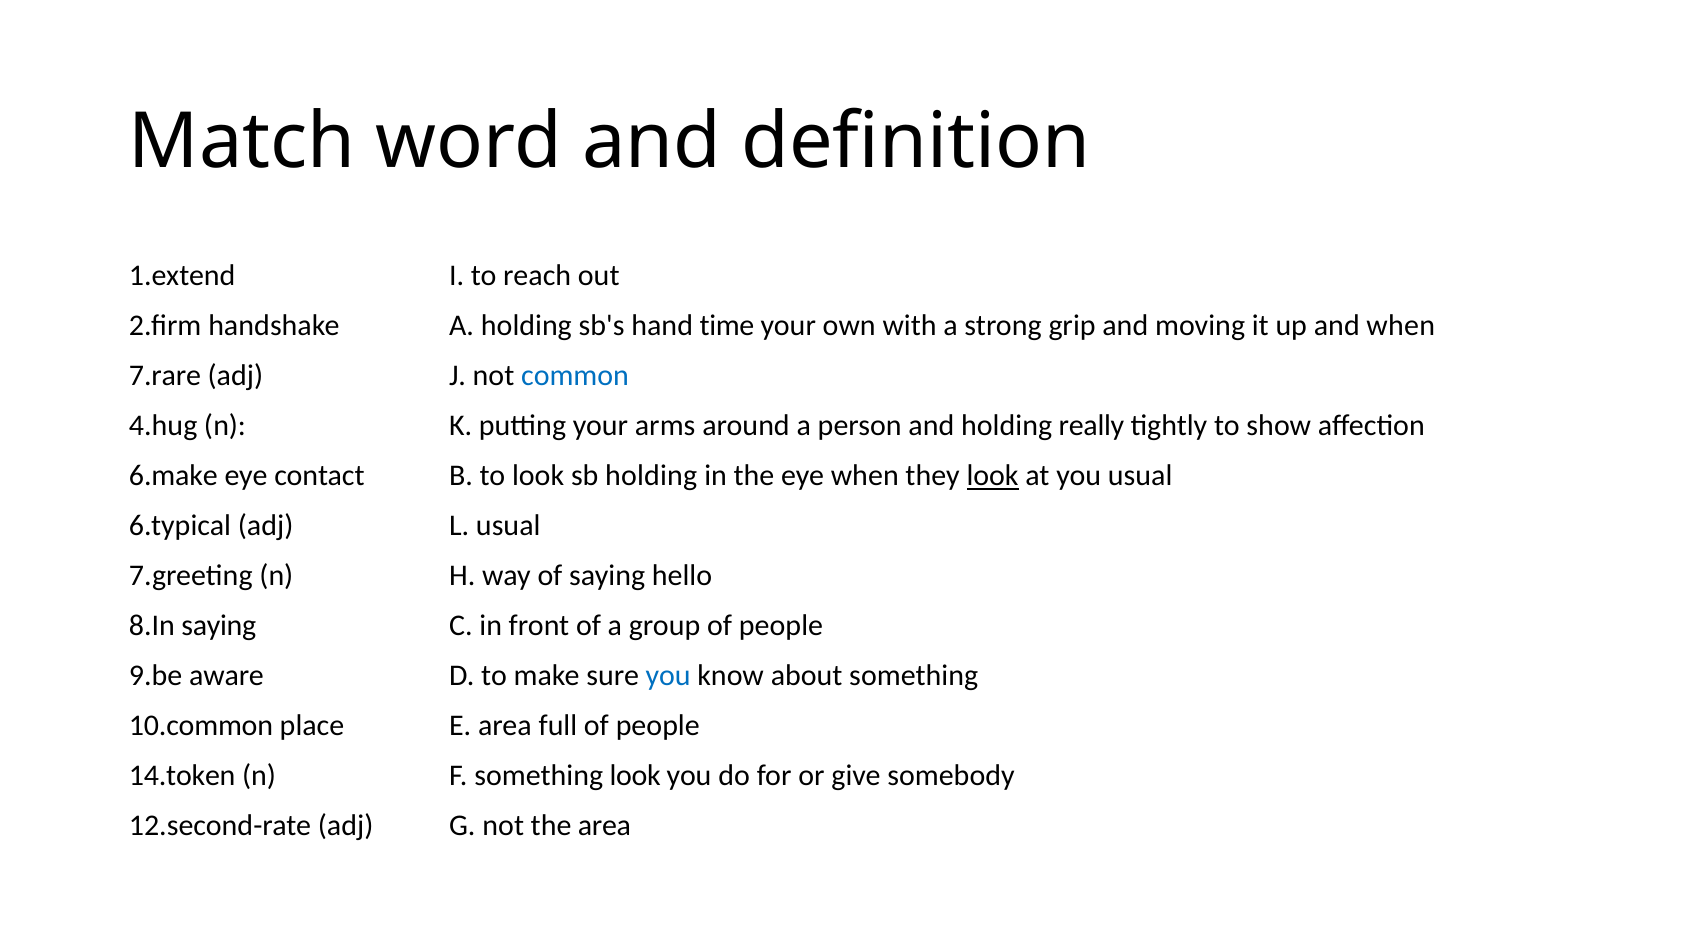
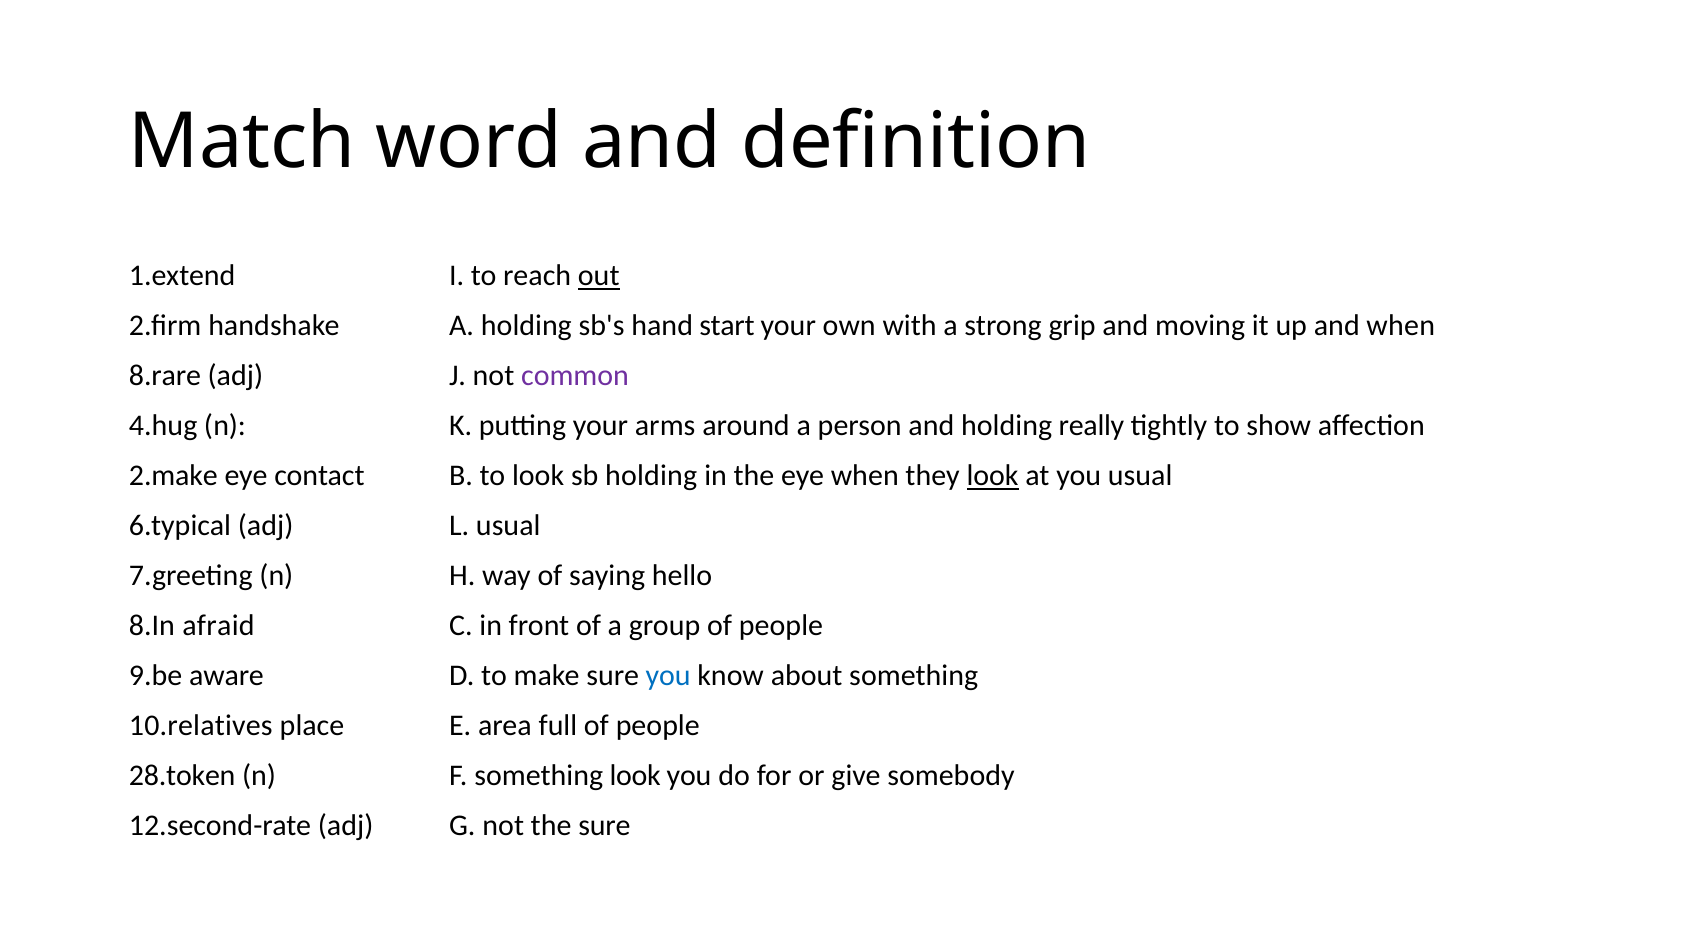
out underline: none -> present
time: time -> start
7.rare: 7.rare -> 8.rare
common colour: blue -> purple
6.make: 6.make -> 2.make
8.In saying: saying -> afraid
10.common: 10.common -> 10.relatives
14.token: 14.token -> 28.token
the area: area -> sure
